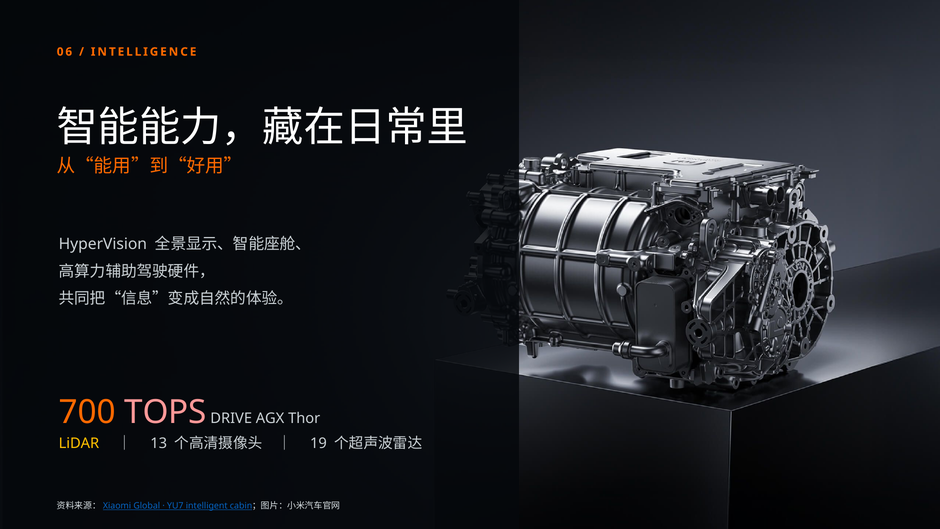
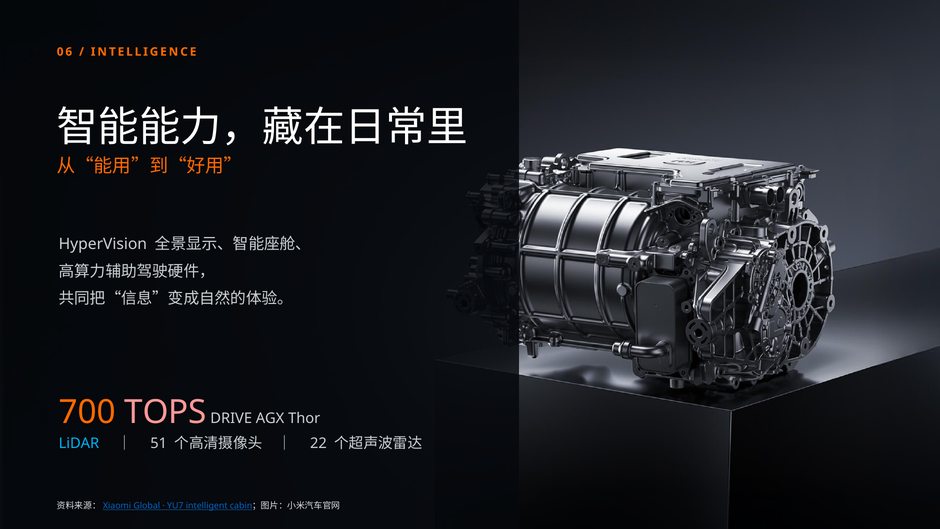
LiDAR colour: yellow -> light blue
13: 13 -> 51
19: 19 -> 22
